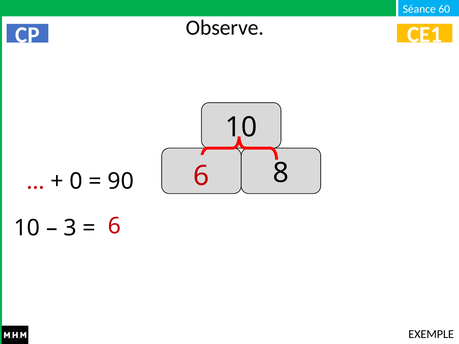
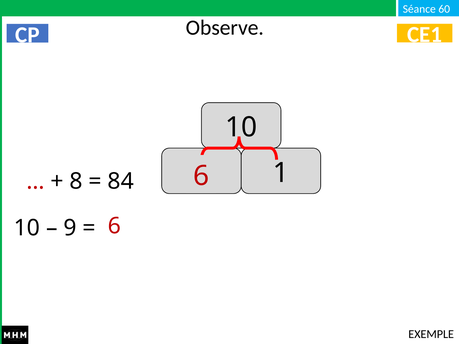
8: 8 -> 1
0: 0 -> 8
90: 90 -> 84
3: 3 -> 9
